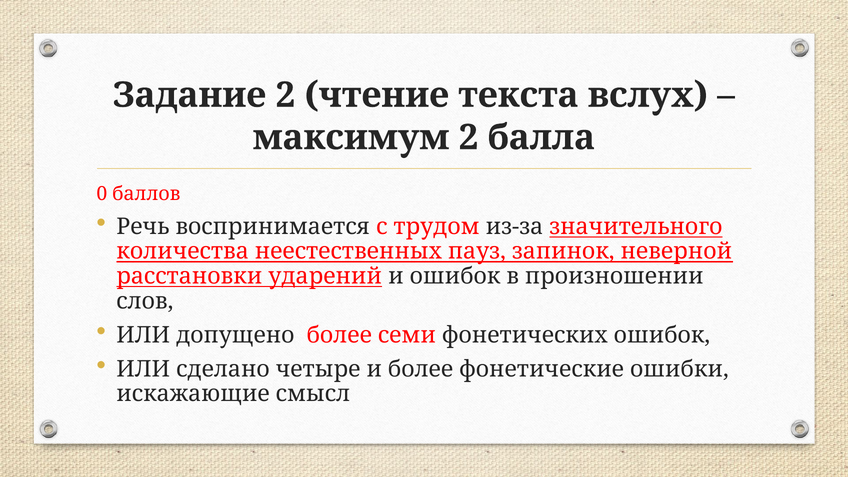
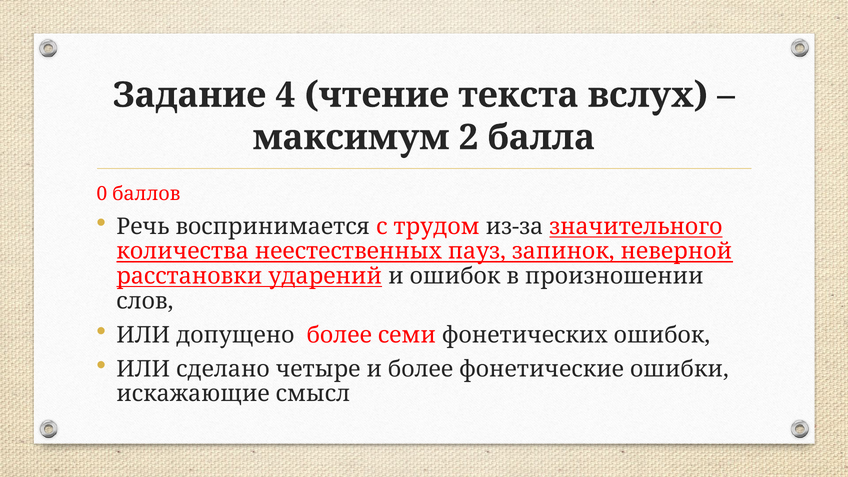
Задание 2: 2 -> 4
